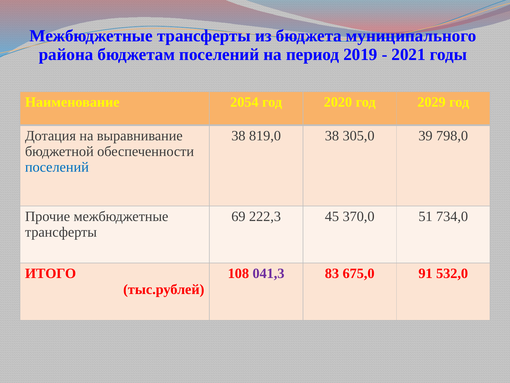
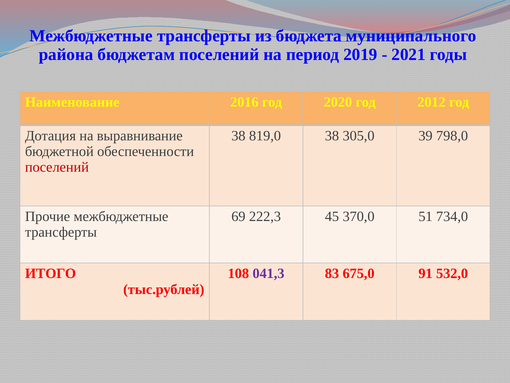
2054: 2054 -> 2016
2029: 2029 -> 2012
поселений at (57, 167) colour: blue -> red
